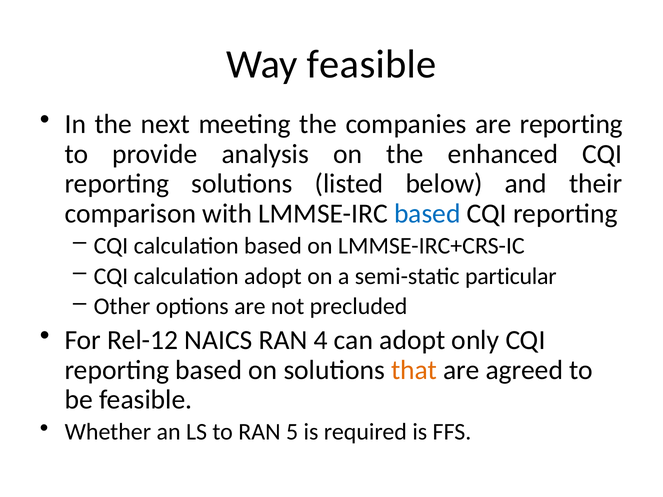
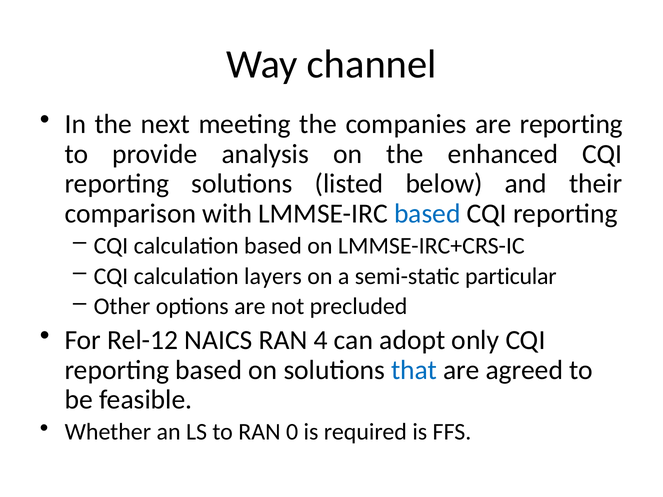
Way feasible: feasible -> channel
calculation adopt: adopt -> layers
that colour: orange -> blue
5: 5 -> 0
